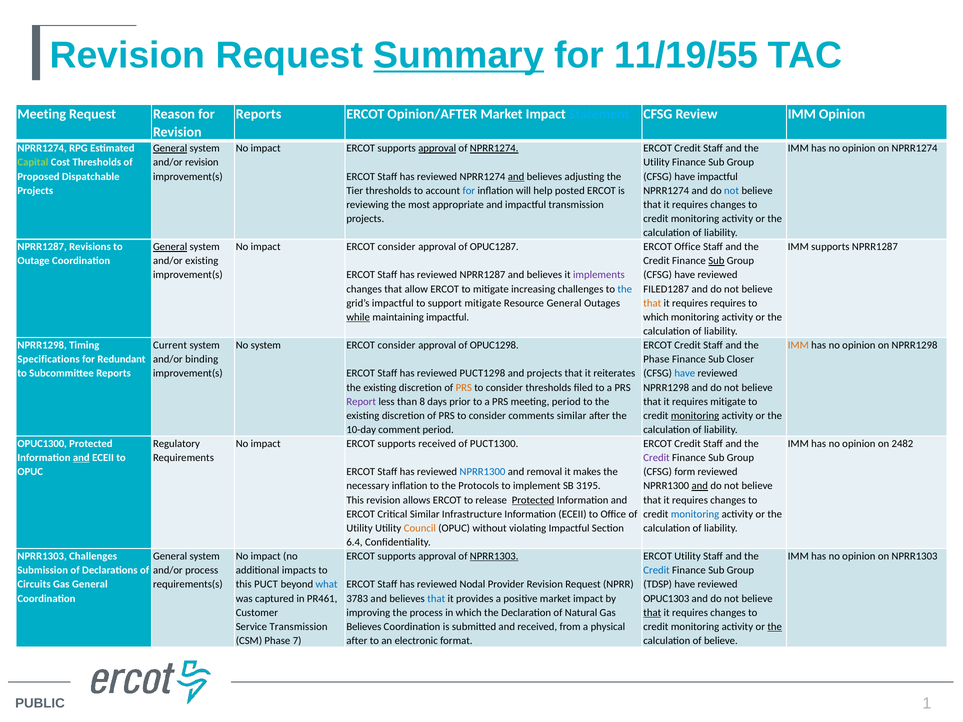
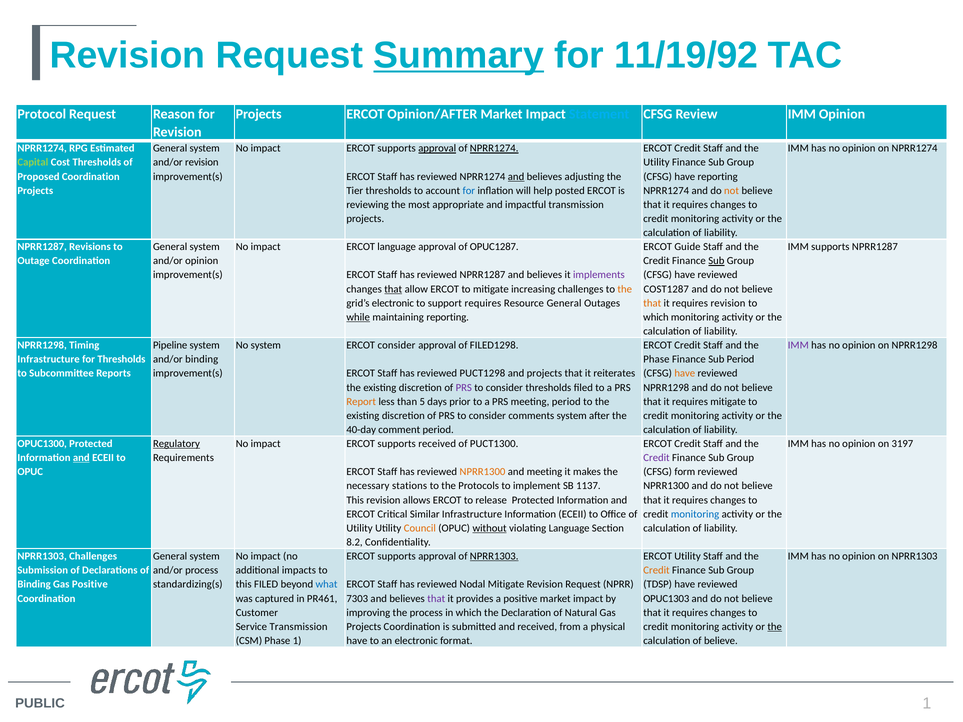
11/19/55: 11/19/55 -> 11/19/92
Meeting at (42, 114): Meeting -> Protocol
Reports at (259, 114): Reports -> Projects
General at (170, 148) underline: present -> none
Proposed Dispatchable: Dispatchable -> Coordination
have impactful: impactful -> reporting
not at (732, 191) colour: blue -> orange
General at (170, 247) underline: present -> none
impact ERCOT consider: consider -> language
ERCOT Office: Office -> Guide
and/or existing: existing -> opinion
that at (393, 289) underline: none -> present
the at (625, 289) colour: blue -> orange
FILED1287: FILED1287 -> COST1287
grid’s impactful: impactful -> electronic
support mitigate: mitigate -> requires
requires requires: requires -> revision
maintaining impactful: impactful -> reporting
Current: Current -> Pipeline
OPUC1298: OPUC1298 -> FILED1298
IMM at (798, 345) colour: orange -> purple
Specifications at (49, 359): Specifications -> Infrastructure
for Redundant: Redundant -> Thresholds
Sub Closer: Closer -> Period
have at (685, 374) colour: blue -> orange
PRS at (464, 388) colour: orange -> purple
Report colour: purple -> orange
8: 8 -> 5
comments similar: similar -> system
monitoring at (695, 416) underline: present -> none
10-day: 10-day -> 40-day
Regulatory underline: none -> present
2482: 2482 -> 3197
NPRR1300 at (482, 472) colour: blue -> orange
and removal: removal -> meeting
necessary inflation: inflation -> stations
3195: 3195 -> 1137
and at (700, 486) underline: present -> none
Protected at (533, 500) underline: present -> none
without underline: none -> present
violating Impactful: Impactful -> Language
6.4: 6.4 -> 8.2
Credit at (657, 571) colour: blue -> orange
Circuits at (34, 585): Circuits -> Binding
Gas General: General -> Positive
requirements(s: requirements(s -> standardizing(s
this PUCT: PUCT -> FILED
Nodal Provider: Provider -> Mitigate
3783: 3783 -> 7303
that at (436, 599) colour: blue -> purple
that at (652, 613) underline: present -> none
Believes at (364, 627): Believes -> Projects
Phase 7: 7 -> 1
after at (357, 641): after -> have
